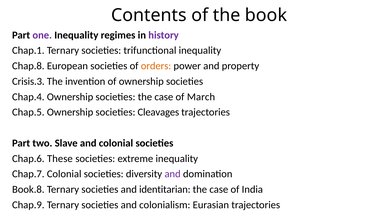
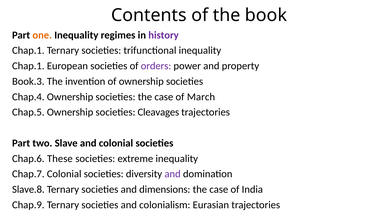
one colour: purple -> orange
Chap.8 at (28, 66): Chap.8 -> Chap.1
orders colour: orange -> purple
Crisis.3: Crisis.3 -> Book.3
Book.8: Book.8 -> Slave.8
identitarian: identitarian -> dimensions
